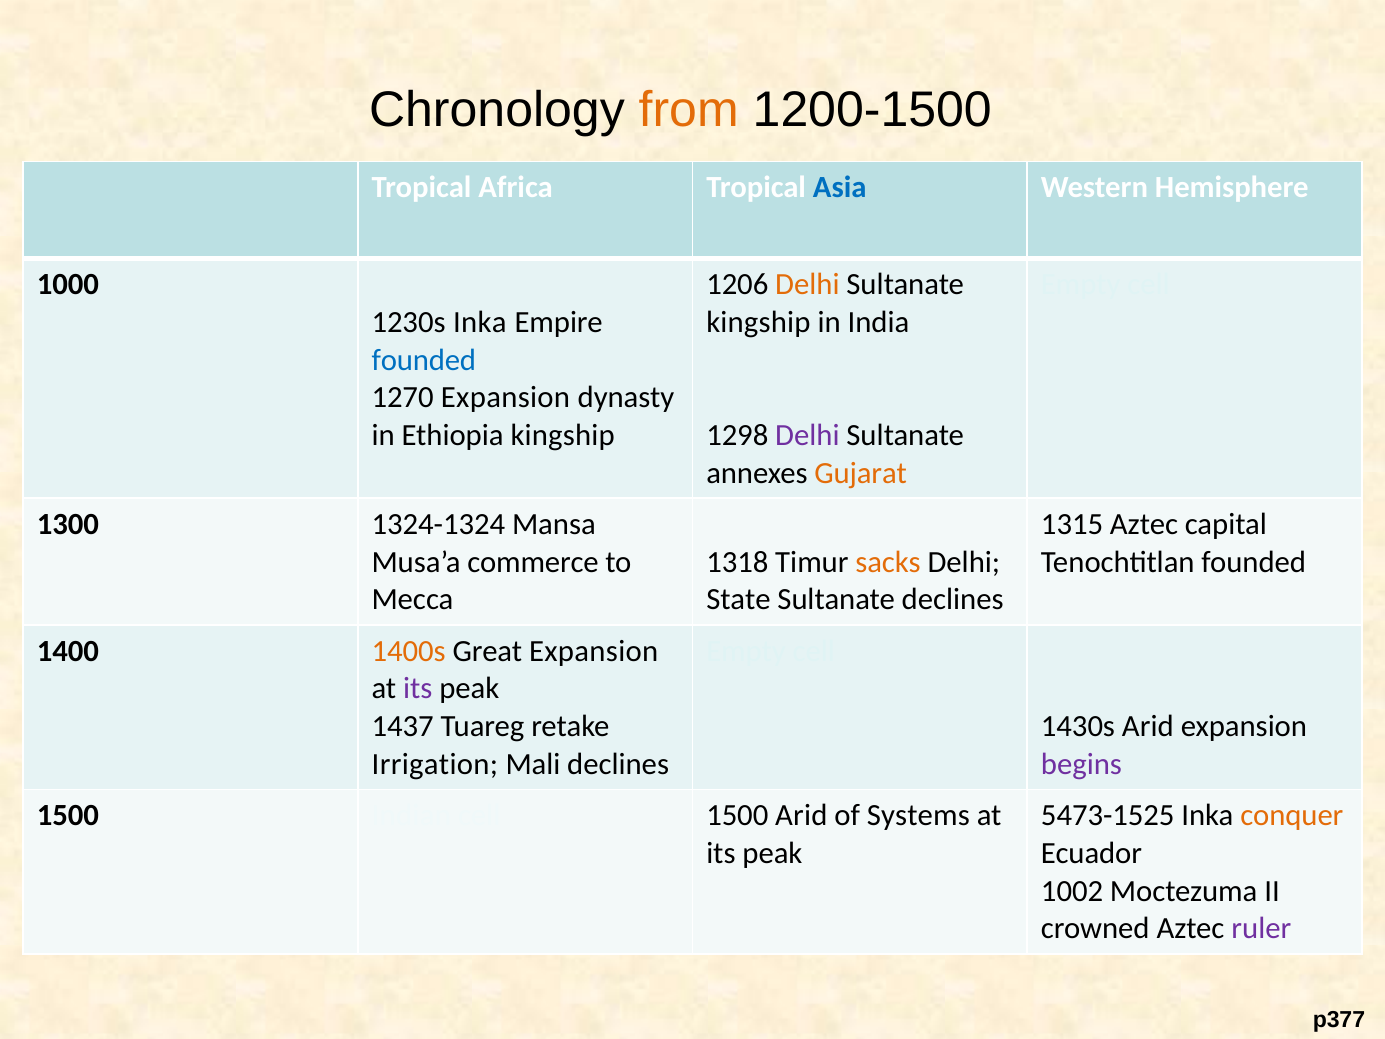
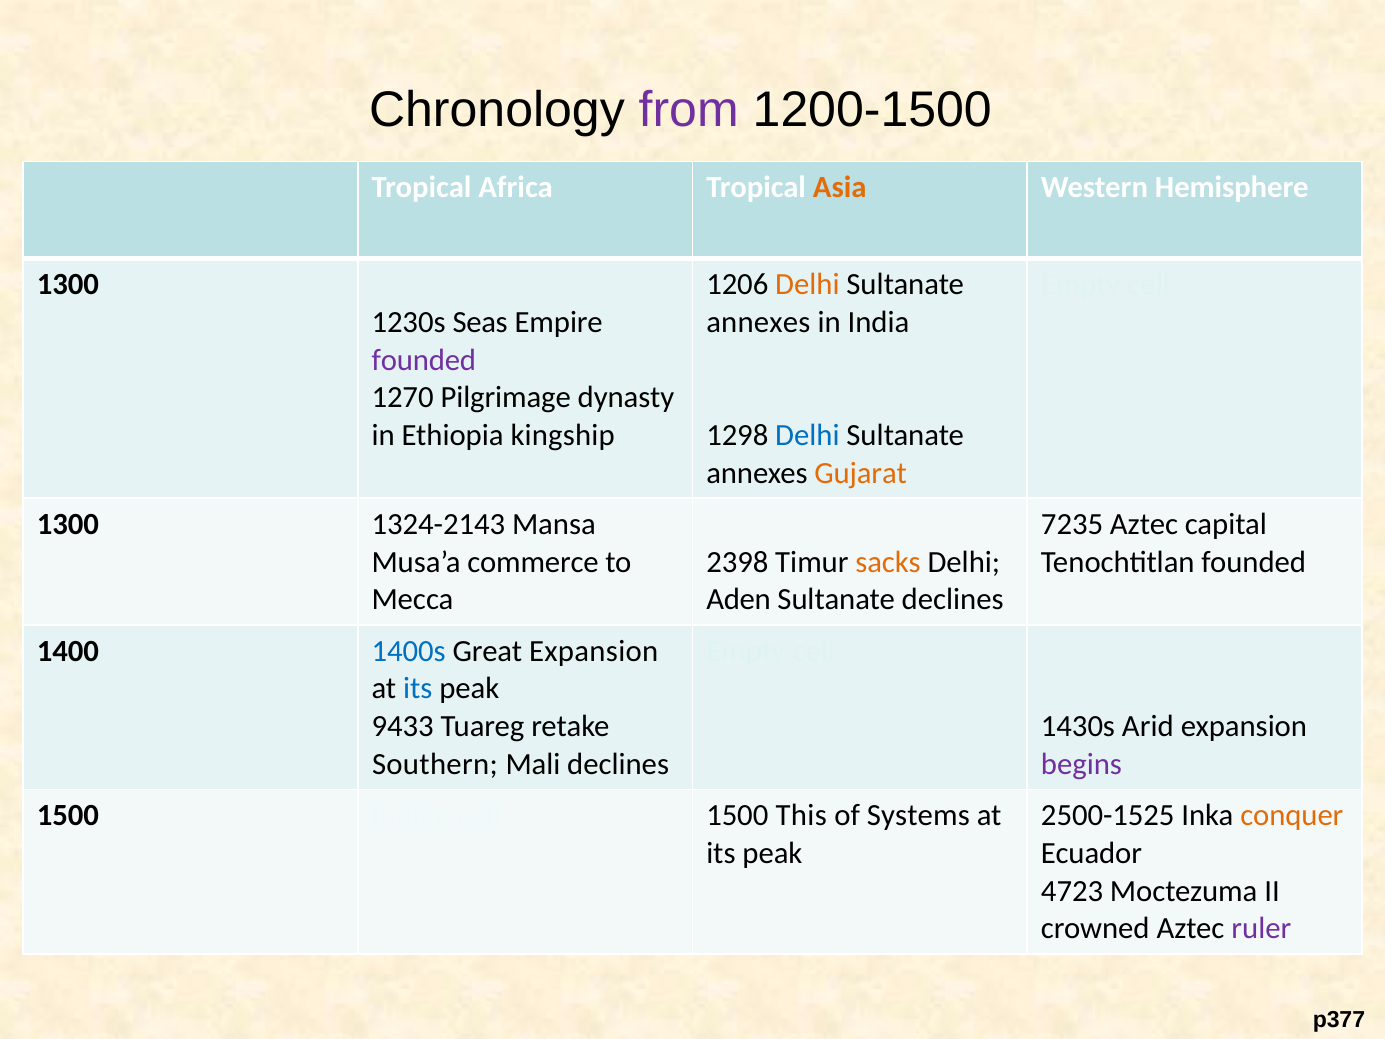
from colour: orange -> purple
Asia colour: blue -> orange
1000 at (68, 285): 1000 -> 1300
1230s Inka: Inka -> Seas
kingship at (758, 322): kingship -> annexes
founded at (424, 360) colour: blue -> purple
1270 Expansion: Expansion -> Pilgrimage
Delhi at (807, 435) colour: purple -> blue
1324-1324: 1324-1324 -> 1324-2143
1315: 1315 -> 7235
1318: 1318 -> 2398
State: State -> Aden
1400s colour: orange -> blue
its at (418, 689) colour: purple -> blue
1437: 1437 -> 9433
Irrigation: Irrigation -> Southern
1500 Arid: Arid -> This
5473-1525: 5473-1525 -> 2500-1525
1002: 1002 -> 4723
